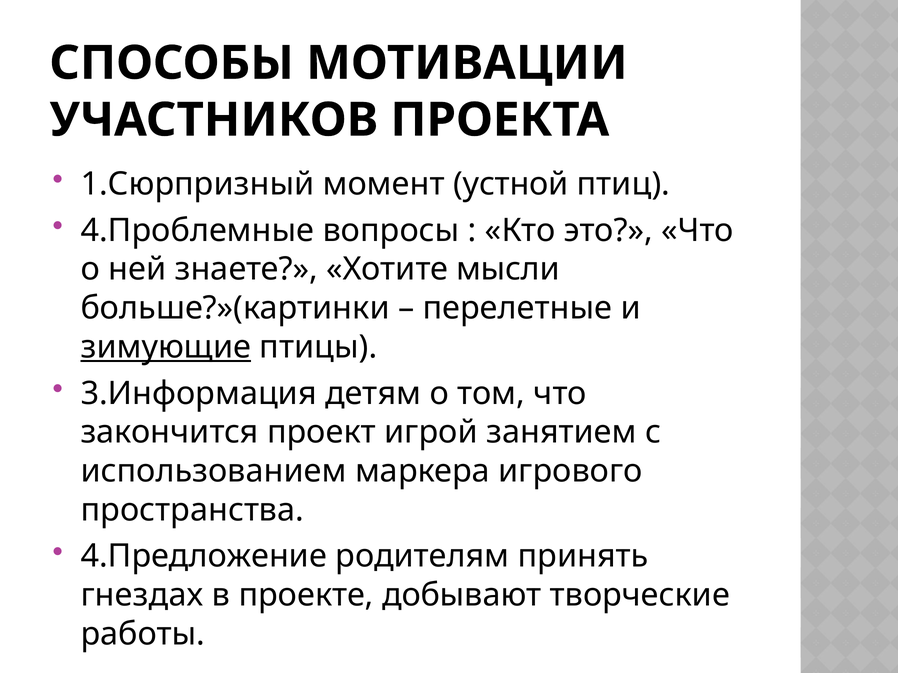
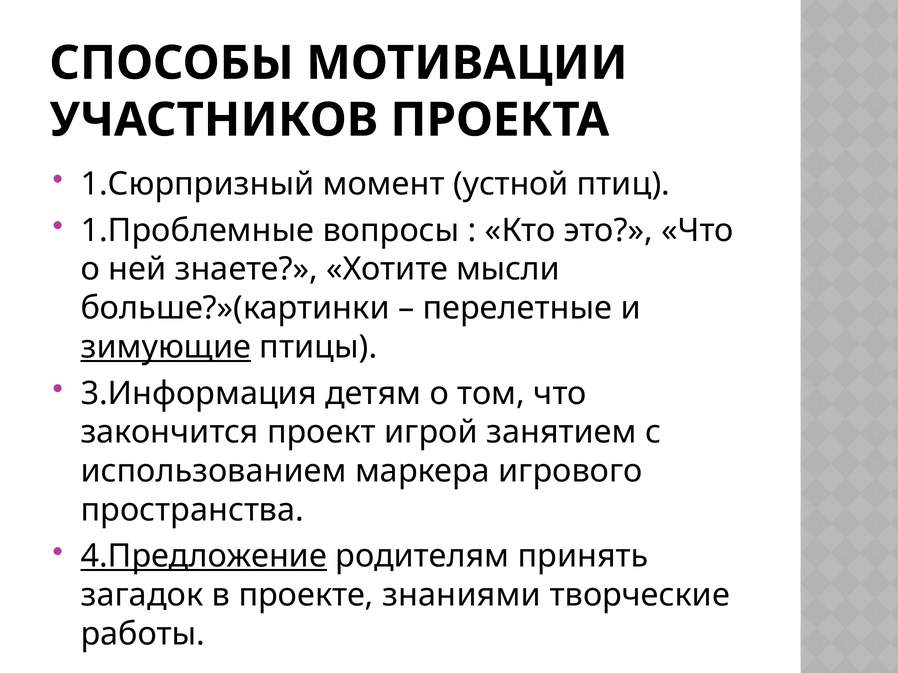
4.Проблемные: 4.Проблемные -> 1.Проблемные
4.Предложение underline: none -> present
гнездах: гнездах -> загадок
добывают: добывают -> знаниями
